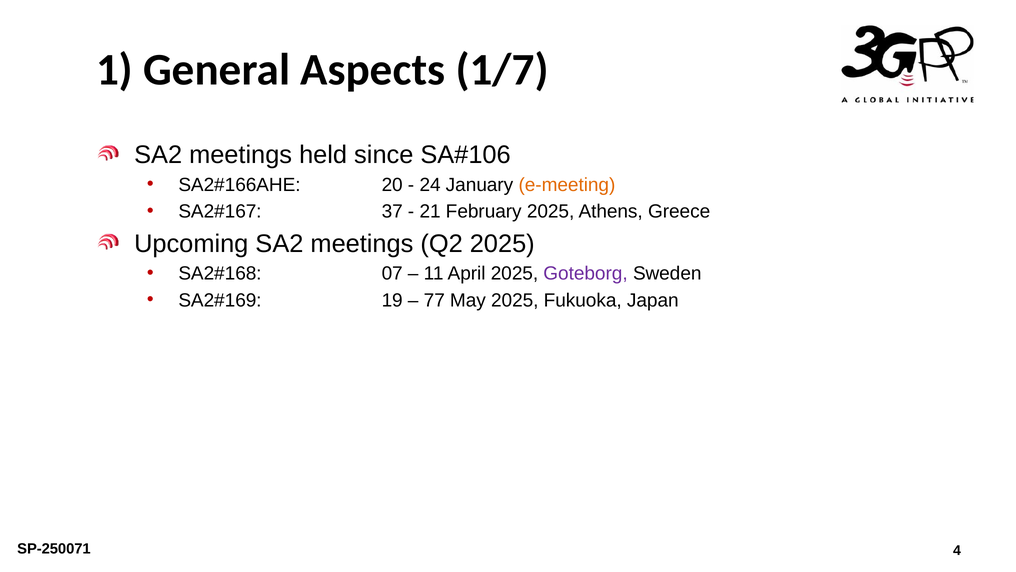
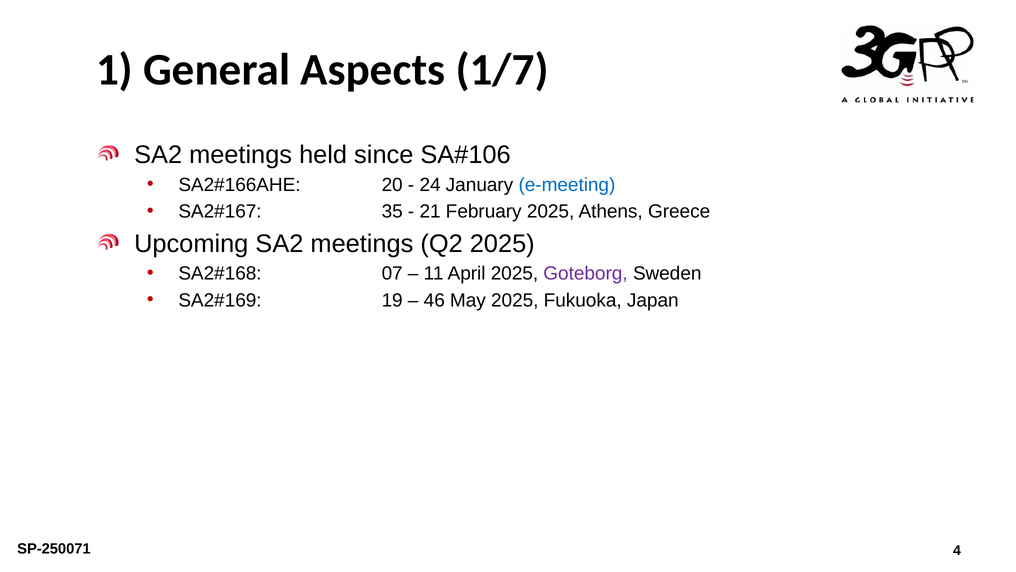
e-meeting colour: orange -> blue
37: 37 -> 35
77: 77 -> 46
